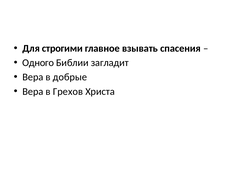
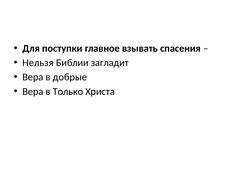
строгими: строгими -> поступки
Одного: Одного -> Нельзя
Грехов: Грехов -> Только
